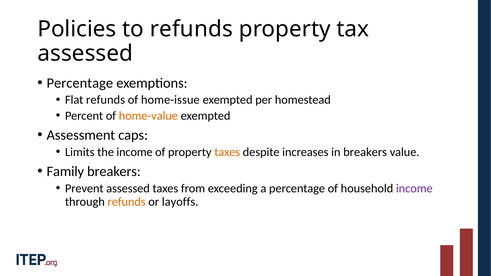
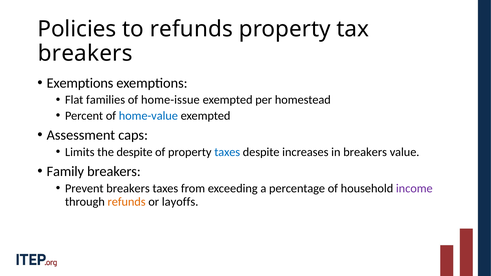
assessed at (85, 53): assessed -> breakers
Percentage at (80, 83): Percentage -> Exemptions
Flat refunds: refunds -> families
home-value colour: orange -> blue
the income: income -> despite
taxes at (227, 152) colour: orange -> blue
Prevent assessed: assessed -> breakers
